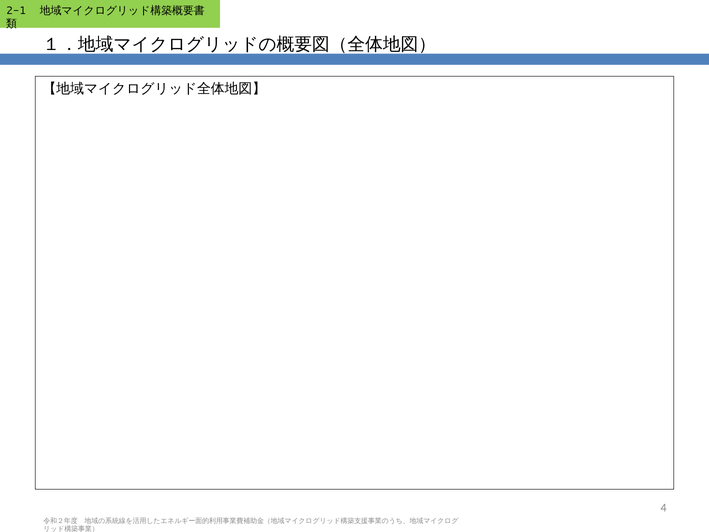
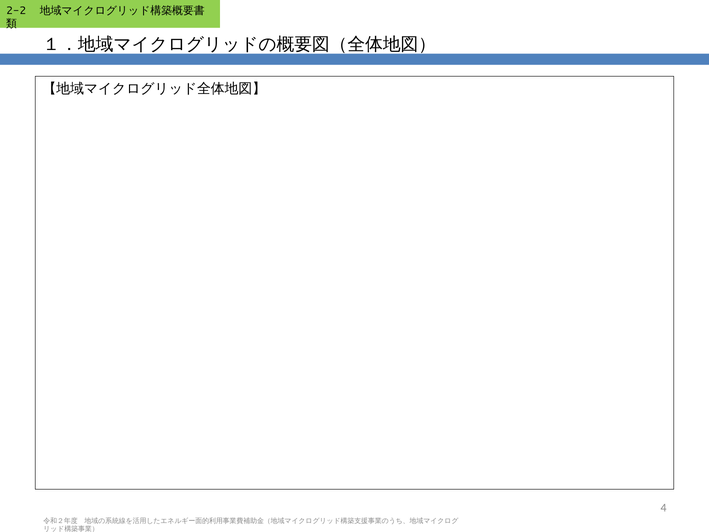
2-1: 2-1 -> 2-2
